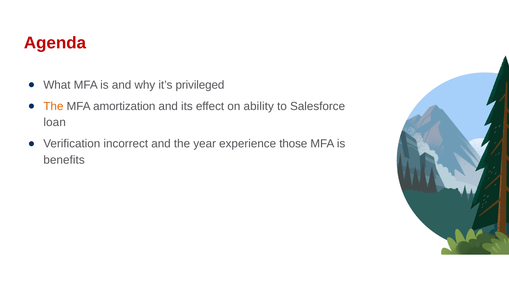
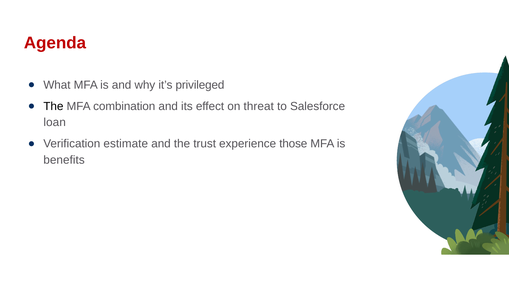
The at (53, 107) colour: orange -> black
amortization: amortization -> combination
ability: ability -> threat
incorrect: incorrect -> estimate
year: year -> trust
